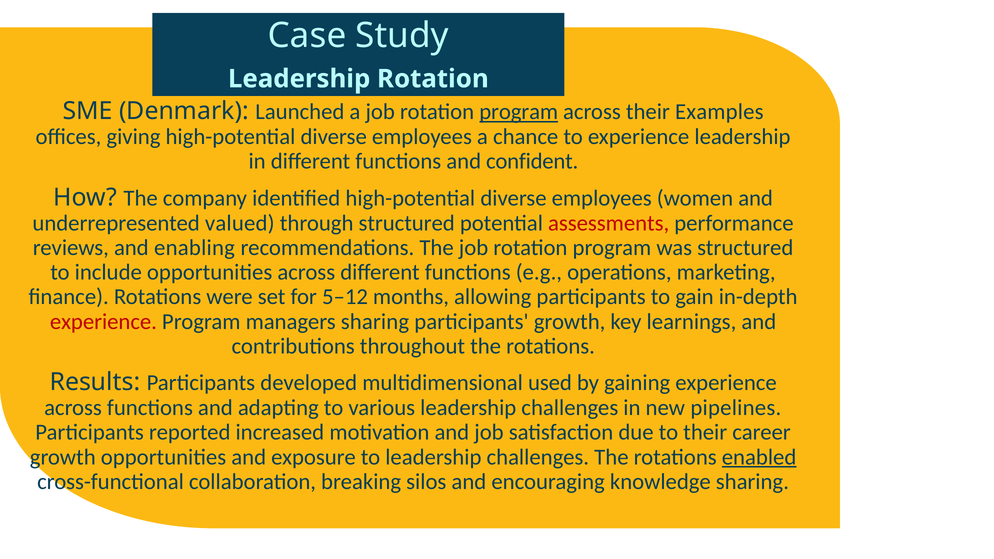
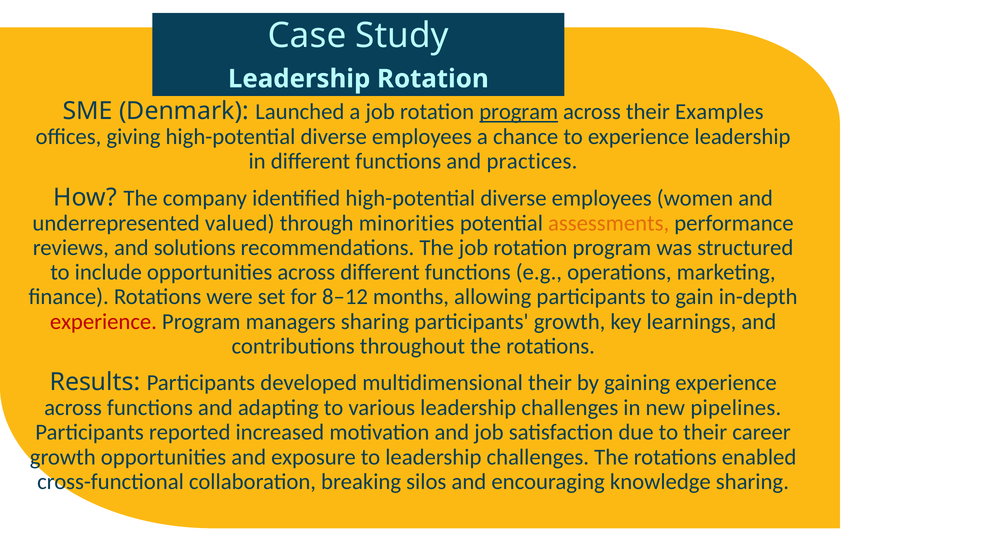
confident: confident -> practices
through structured: structured -> minorities
assessments colour: red -> orange
enabling: enabling -> solutions
5–12: 5–12 -> 8–12
multidimensional used: used -> their
enabled underline: present -> none
